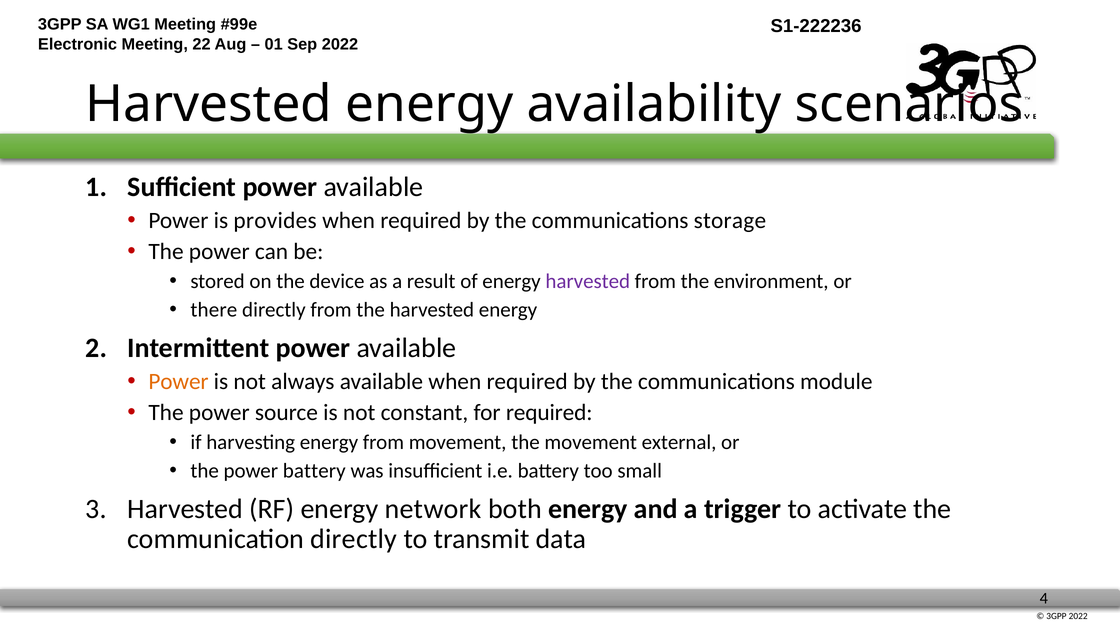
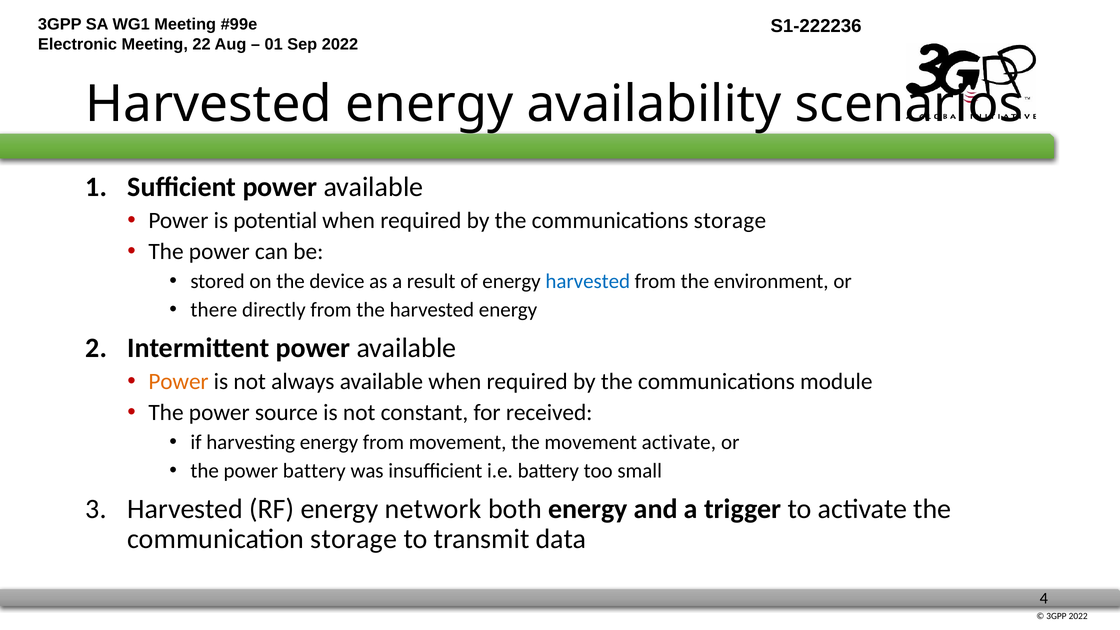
provides: provides -> potential
harvested at (588, 281) colour: purple -> blue
for required: required -> received
movement external: external -> activate
communication directly: directly -> storage
